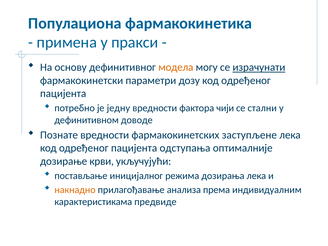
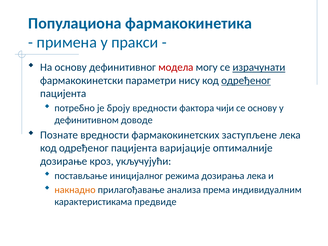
модела colour: orange -> red
дозу: дозу -> нису
одређеног at (246, 81) underline: none -> present
једну: једну -> броју
се стални: стални -> основу
одступања: одступања -> варијације
крви: крви -> кроз
